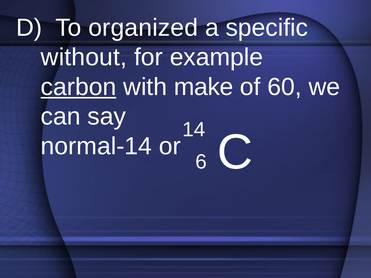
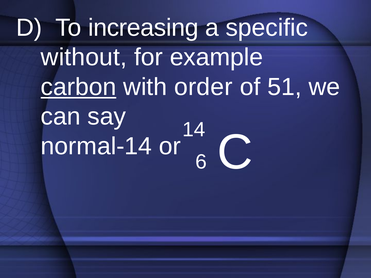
organized: organized -> increasing
make: make -> order
60: 60 -> 51
